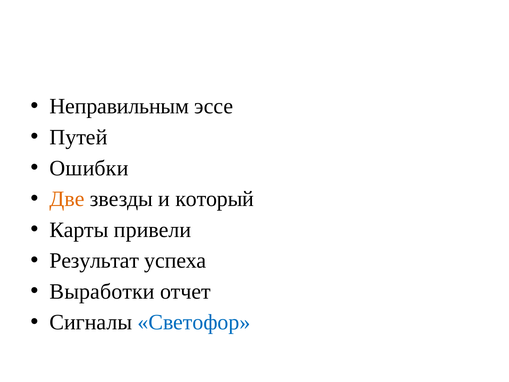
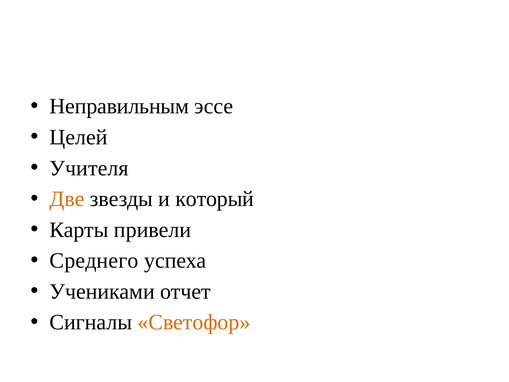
Путей: Путей -> Целей
Ошибки: Ошибки -> Учителя
Результат: Результат -> Среднего
Выработки: Выработки -> Учениками
Светофор colour: blue -> orange
